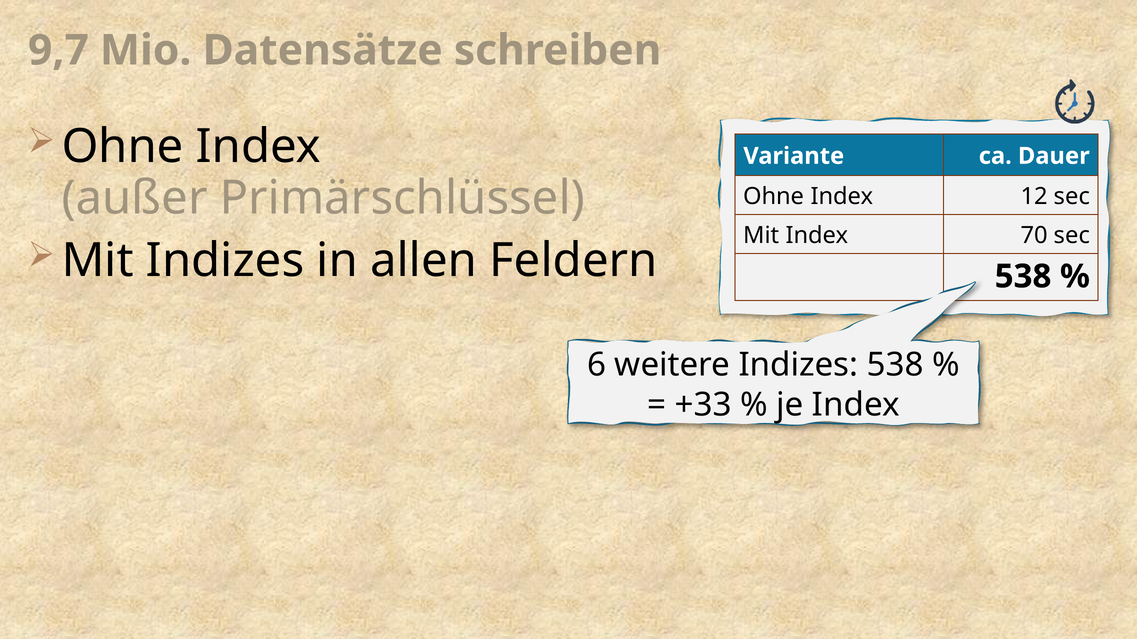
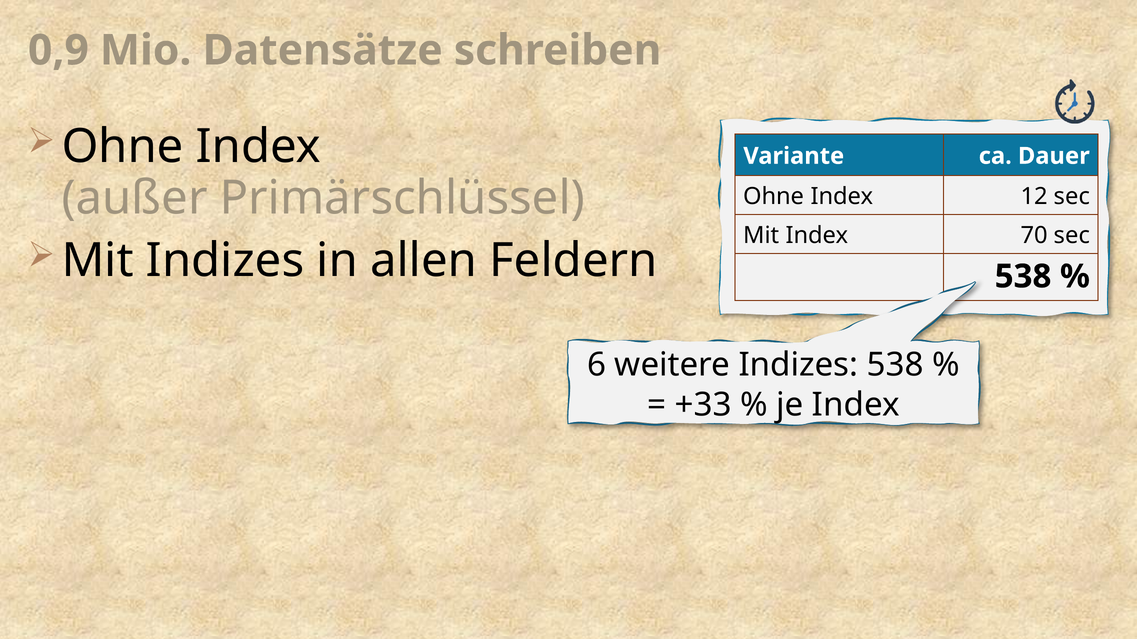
9,7: 9,7 -> 0,9
